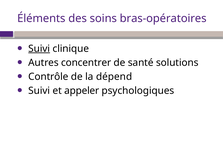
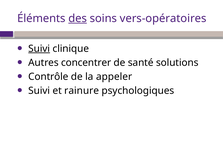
des underline: none -> present
bras-opératoires: bras-opératoires -> vers-opératoires
dépend: dépend -> appeler
appeler: appeler -> rainure
